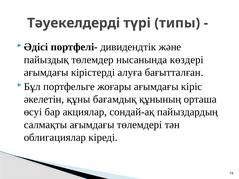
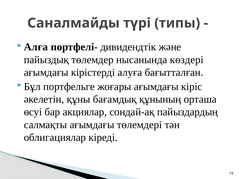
Тәуекелдерді: Тәуекелдерді -> Саналмайды
Әдісі: Әдісі -> Алға
